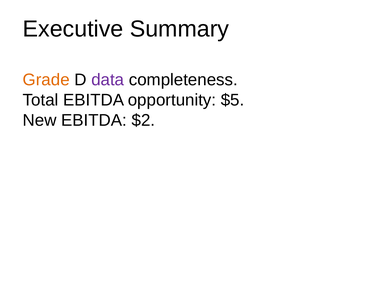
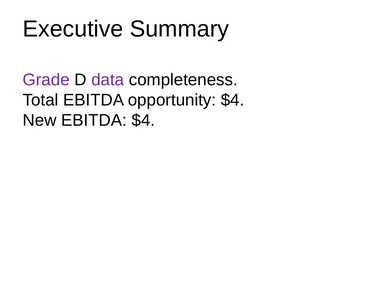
Grade colour: orange -> purple
opportunity $5: $5 -> $4
EBITDA $2: $2 -> $4
